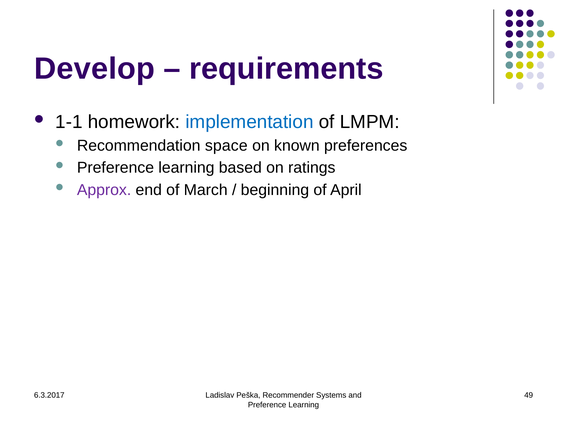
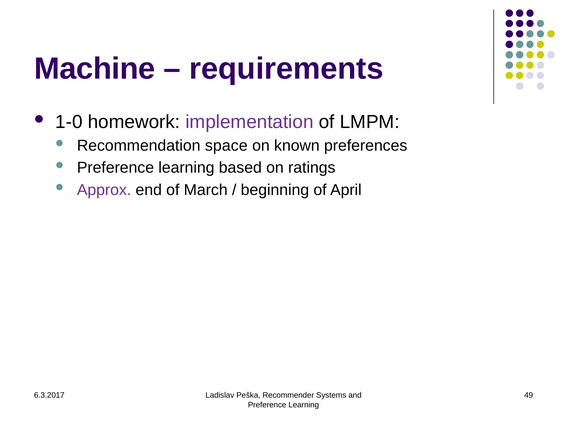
Develop: Develop -> Machine
1-1: 1-1 -> 1-0
implementation colour: blue -> purple
